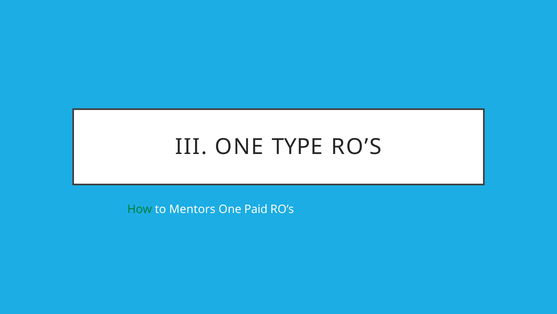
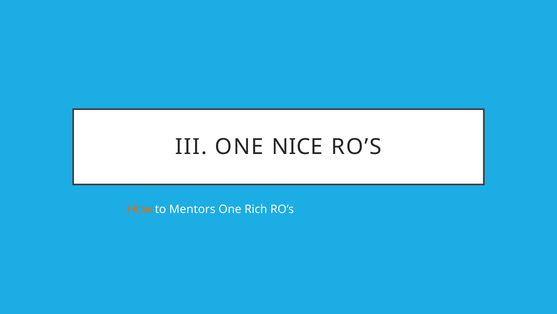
TYPE: TYPE -> NICE
How colour: green -> orange
Paid: Paid -> Rich
